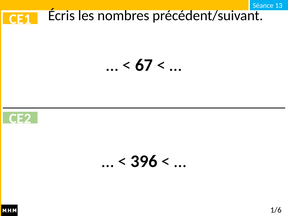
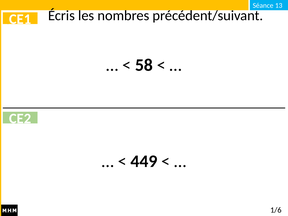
67: 67 -> 58
396: 396 -> 449
